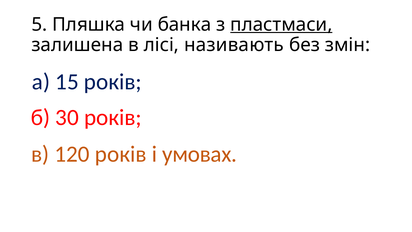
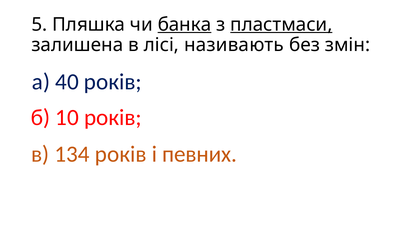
банка underline: none -> present
15: 15 -> 40
30: 30 -> 10
120: 120 -> 134
умовах: умовах -> певних
